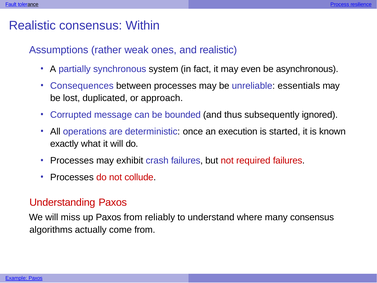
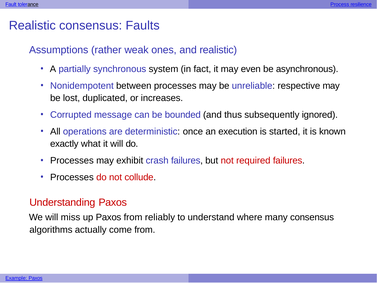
Within: Within -> Faults
Consequences: Consequences -> Nonidempotent
essentials: essentials -> respective
approach: approach -> increases
